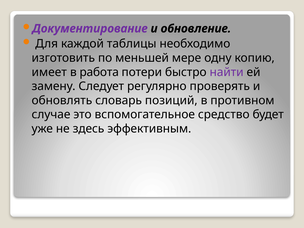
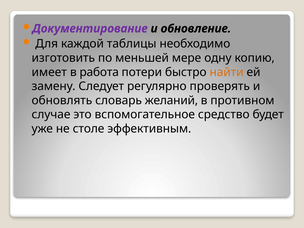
найти colour: purple -> orange
позиций: позиций -> желаний
здесь: здесь -> столе
